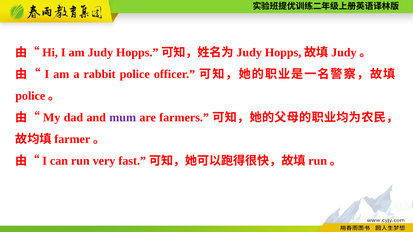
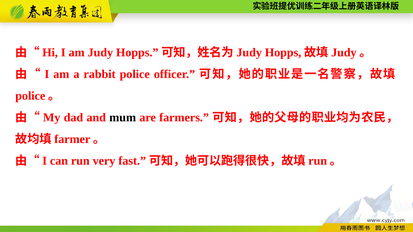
mum colour: purple -> black
